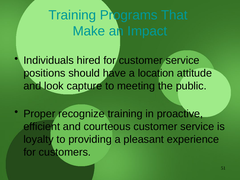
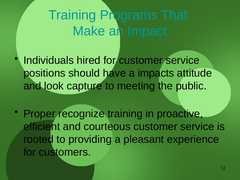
location: location -> impacts
loyalty: loyalty -> rooted
